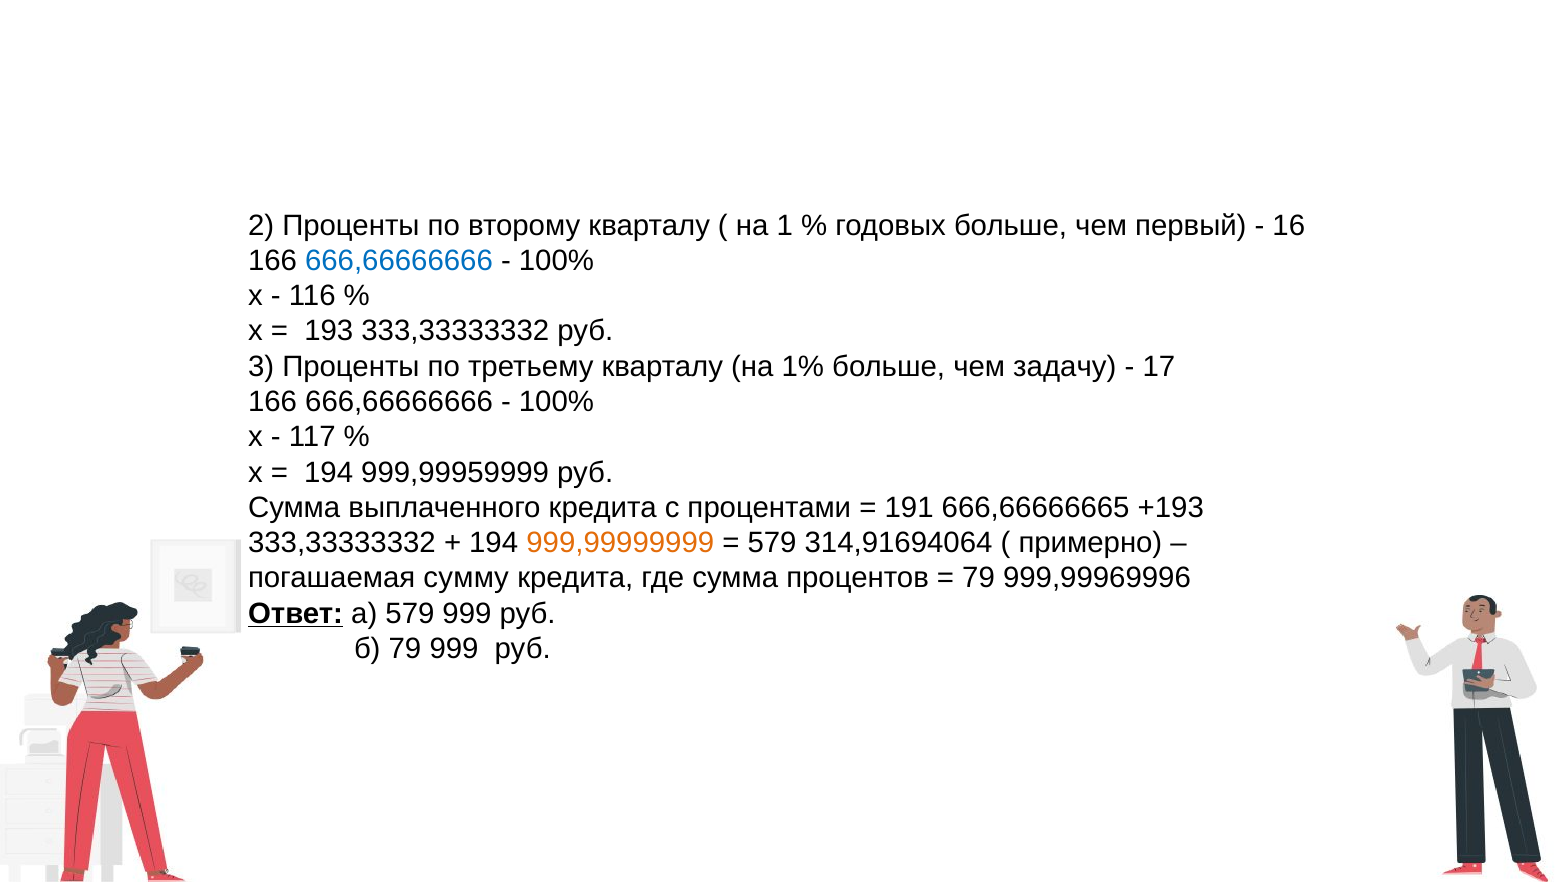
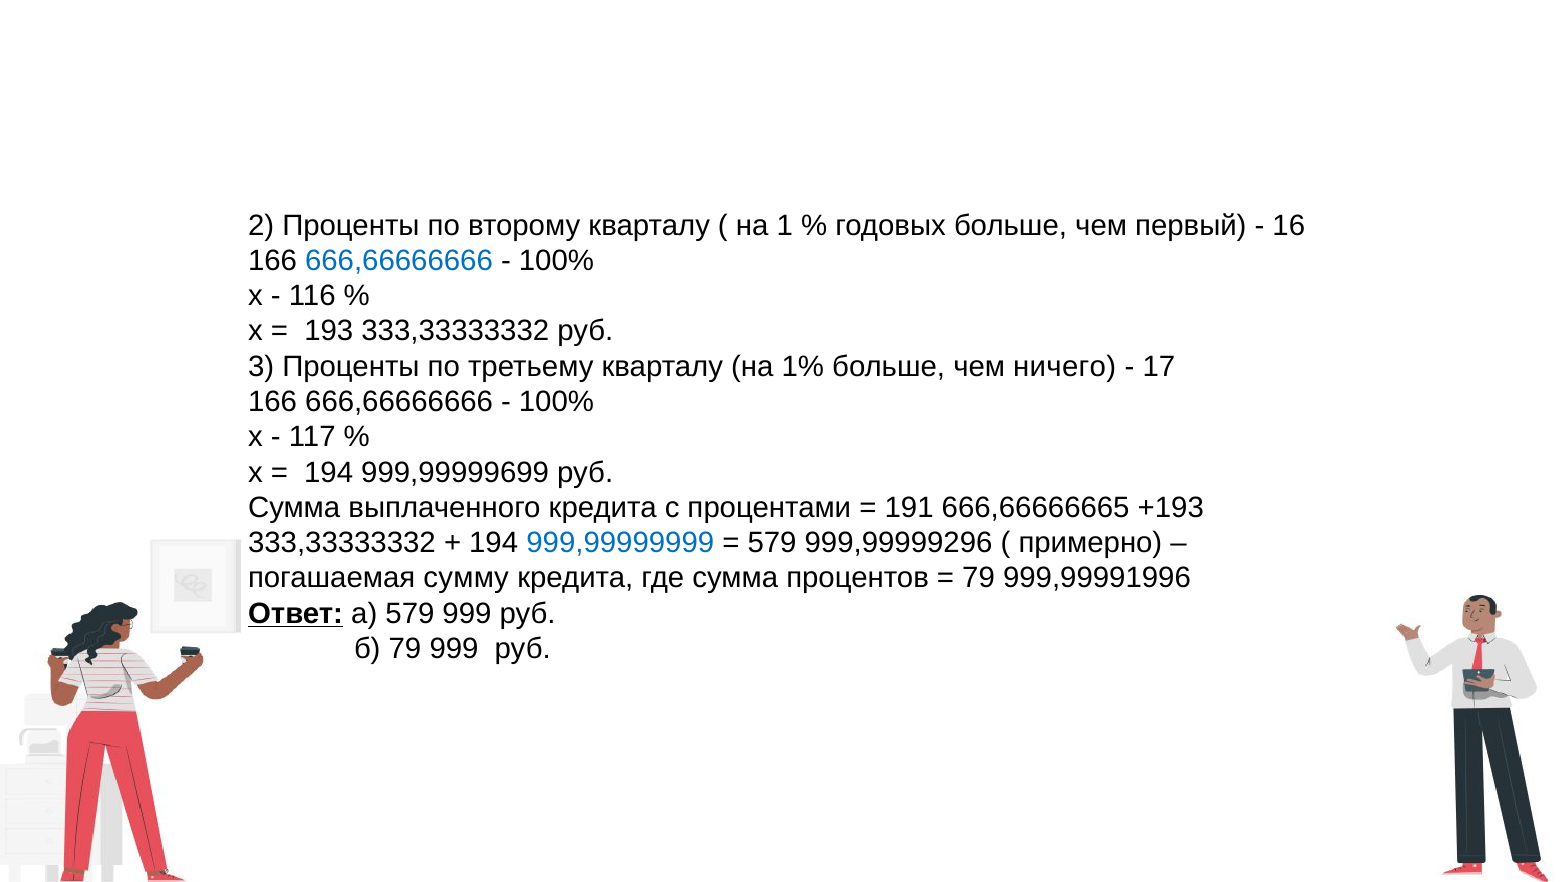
задачу: задачу -> ничего
999,99959999: 999,99959999 -> 999,99999699
999,99999999 colour: orange -> blue
314,91694064: 314,91694064 -> 999,99999296
999,99969996: 999,99969996 -> 999,99991996
